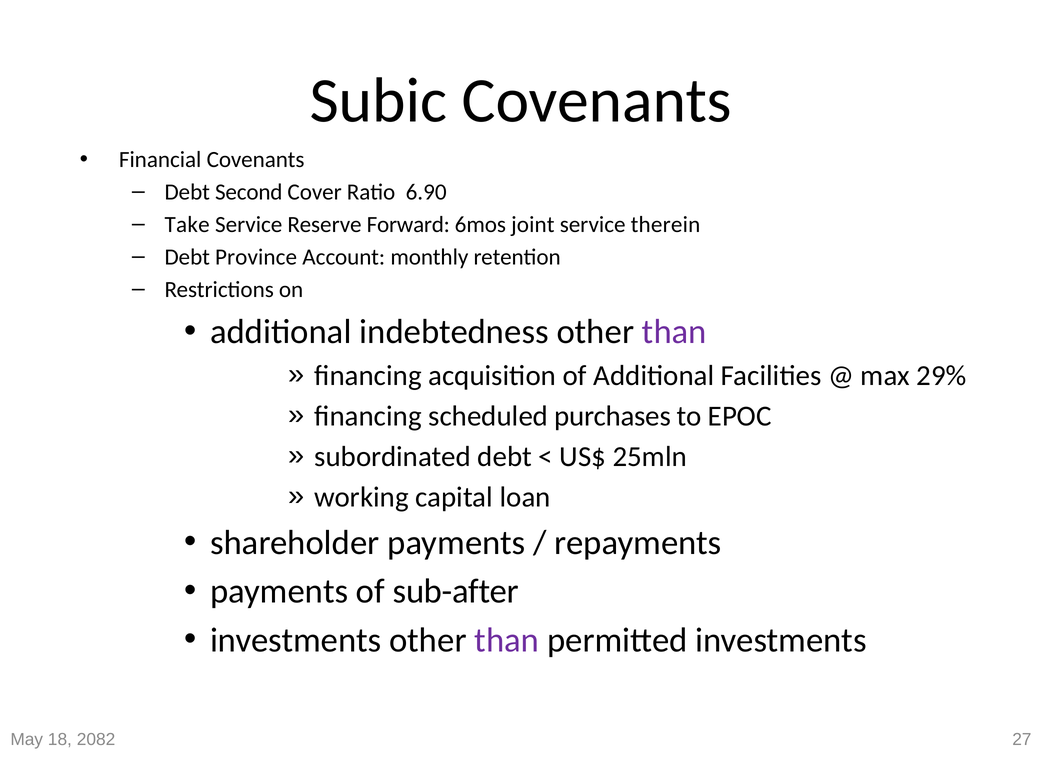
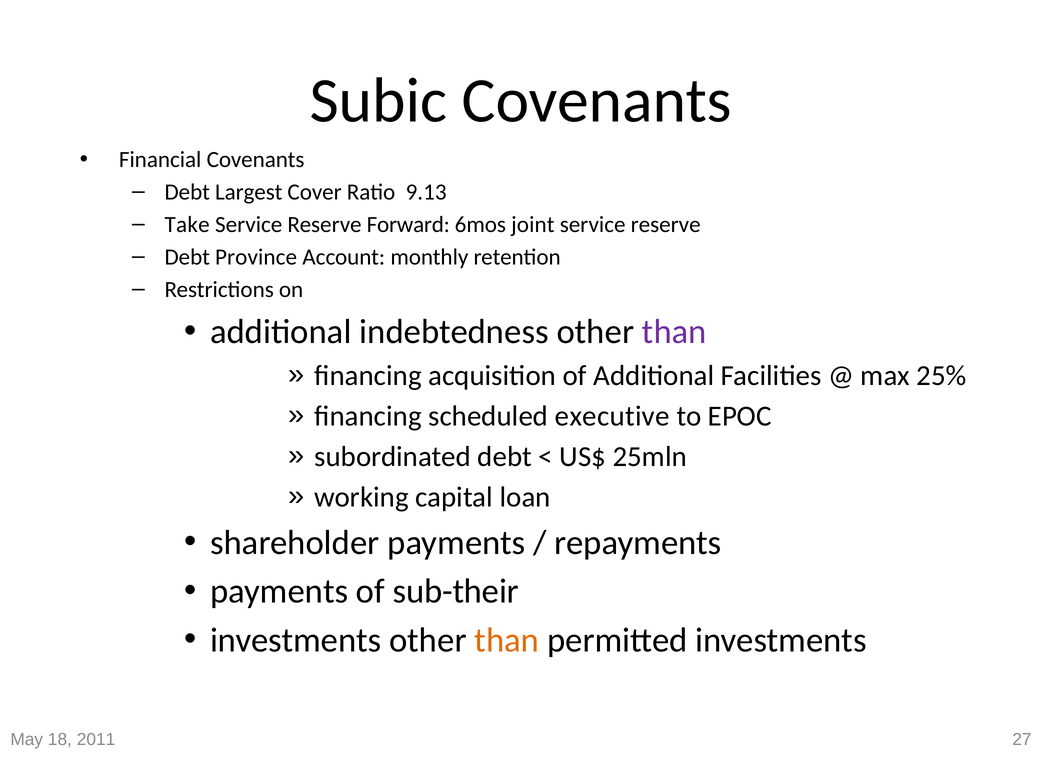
Second: Second -> Largest
6.90: 6.90 -> 9.13
therein at (666, 224): therein -> reserve
29%: 29% -> 25%
purchases: purchases -> executive
sub-after: sub-after -> sub-their
than at (507, 640) colour: purple -> orange
2082: 2082 -> 2011
